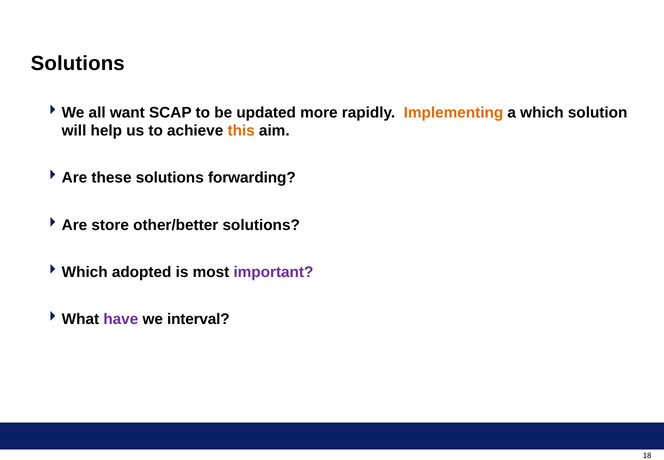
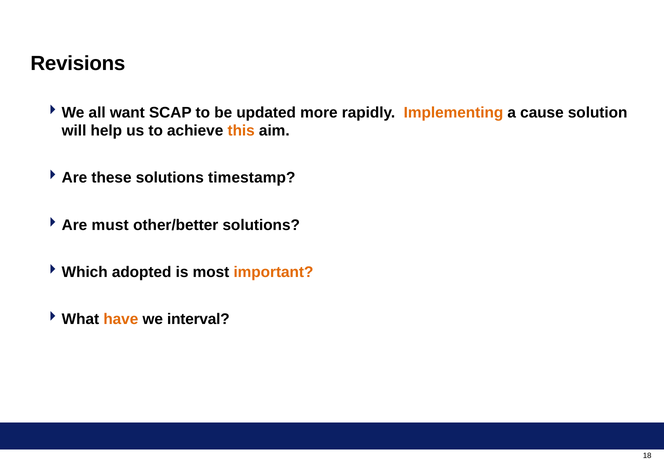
Solutions at (78, 63): Solutions -> Revisions
which: which -> cause
forwarding: forwarding -> timestamp
store: store -> must
important colour: purple -> orange
have colour: purple -> orange
